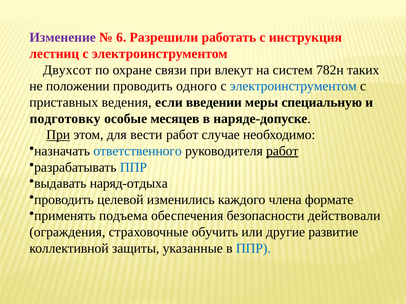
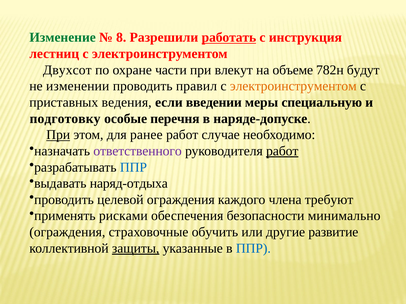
Изменение colour: purple -> green
6: 6 -> 8
работать underline: none -> present
связи: связи -> части
систем: систем -> объеме
таких: таких -> будут
положении: положении -> изменении
одного: одного -> правил
электроинструментом at (293, 86) colour: blue -> orange
месяцев: месяцев -> перечня
вести: вести -> ранее
ответственного colour: blue -> purple
целевой изменились: изменились -> ограждения
формате: формате -> требуют
подъема: подъема -> рисками
действовали: действовали -> минимально
защиты underline: none -> present
